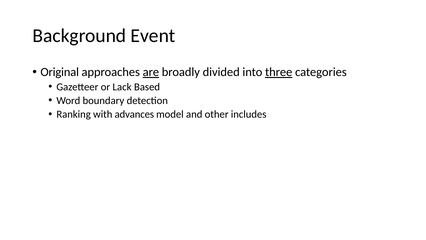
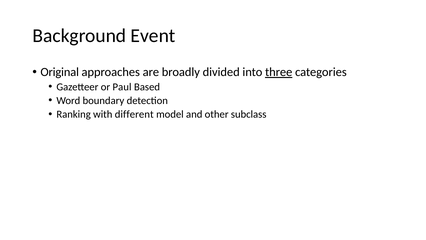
are underline: present -> none
Lack: Lack -> Paul
advances: advances -> different
includes: includes -> subclass
